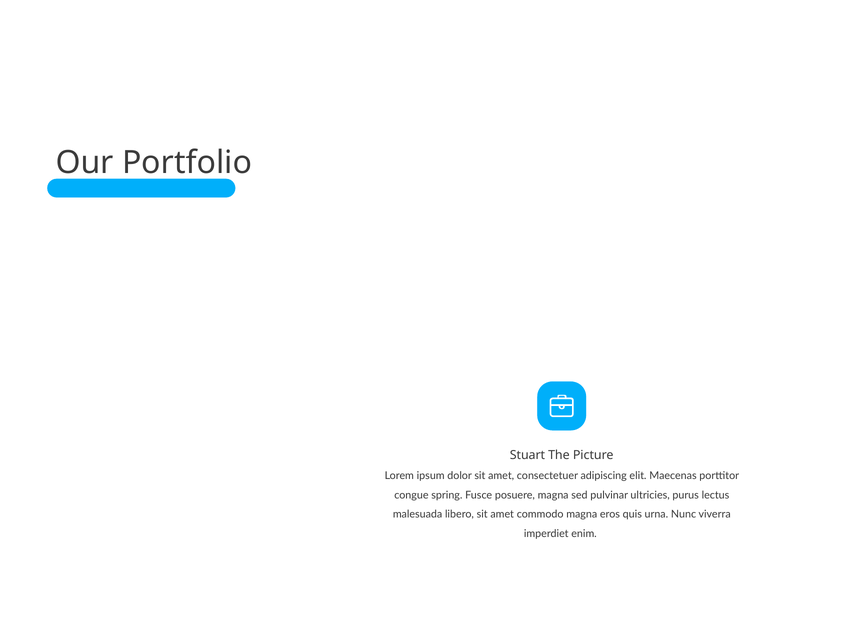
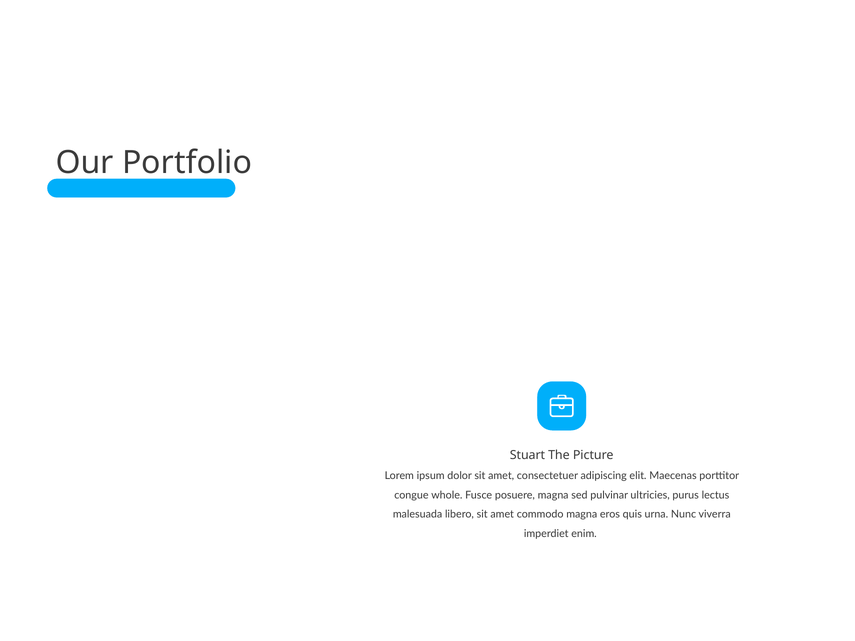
spring: spring -> whole
